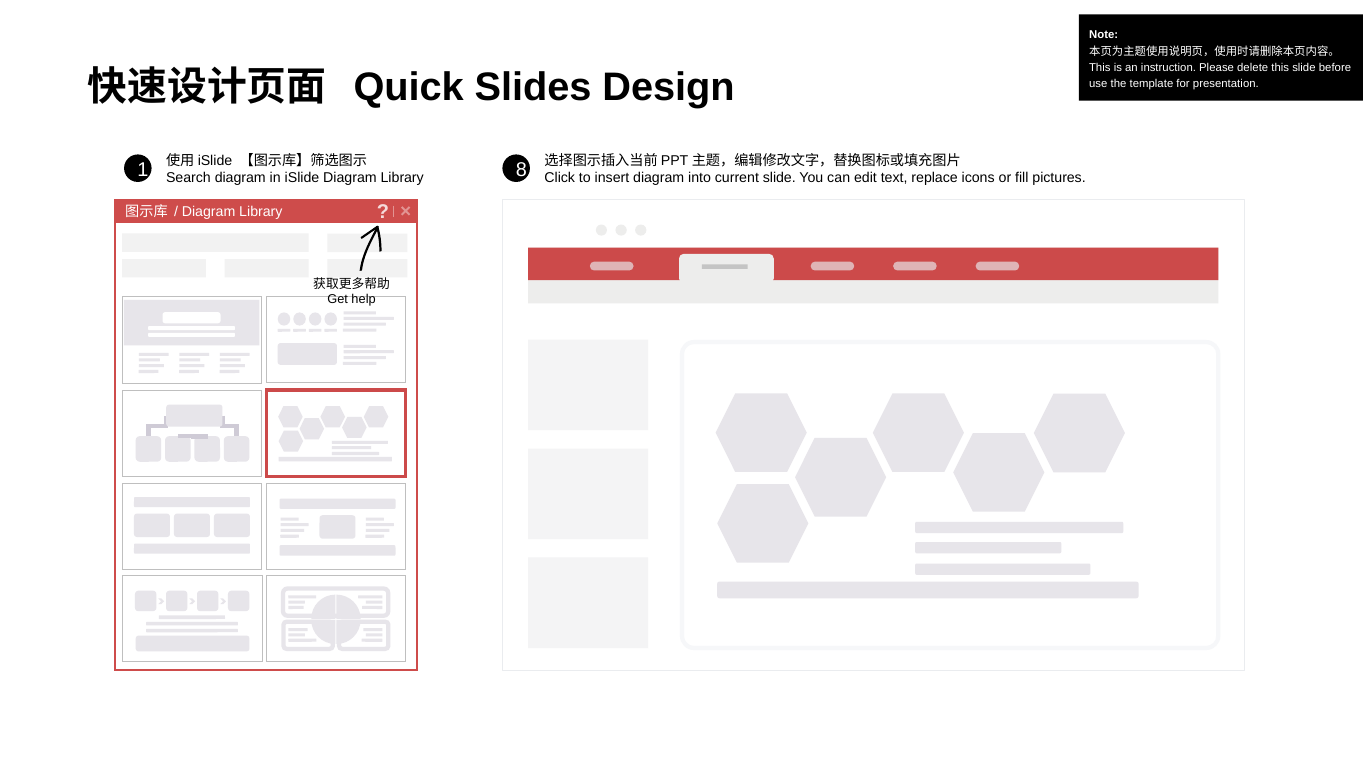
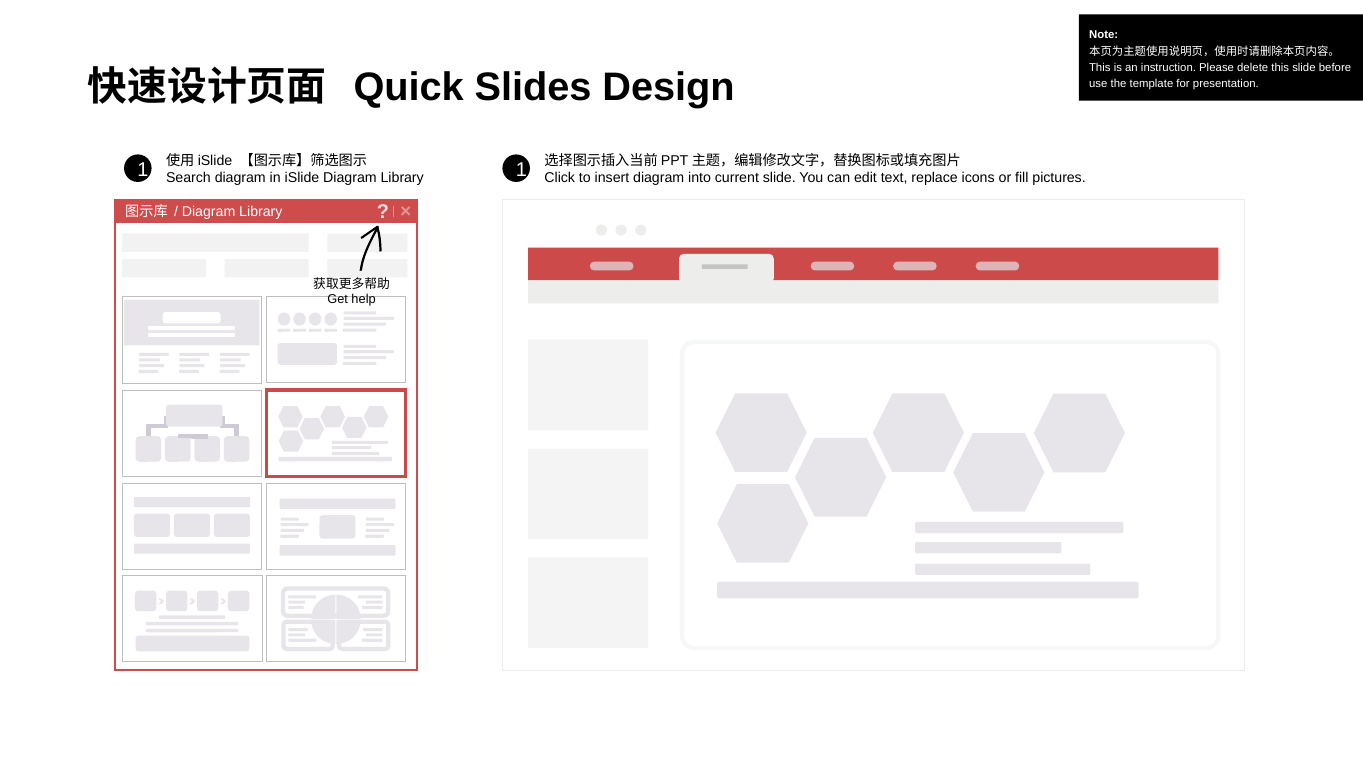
1 8: 8 -> 1
